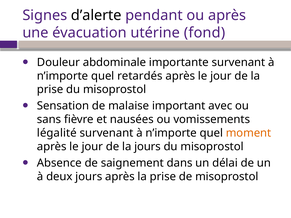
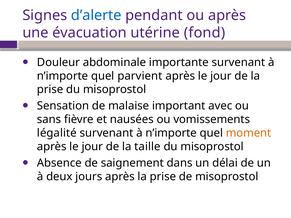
d’alerte colour: black -> blue
retardés: retardés -> parvient
la jours: jours -> taille
